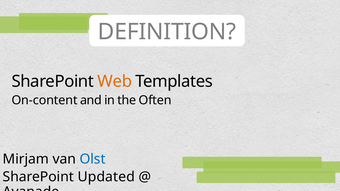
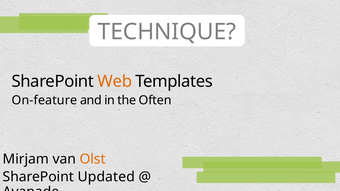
DEFINITION: DEFINITION -> TECHNIQUE
On-content: On-content -> On-feature
Olst colour: blue -> orange
